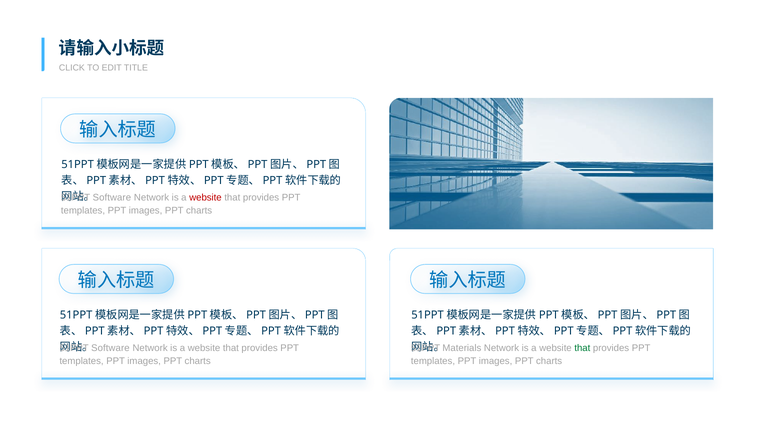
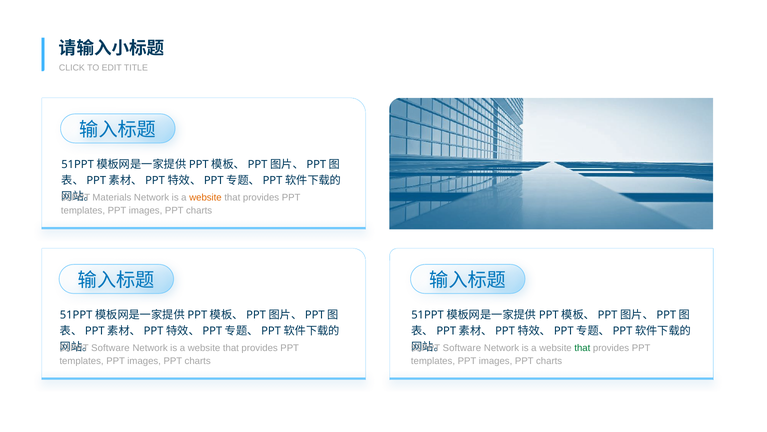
Software at (112, 197): Software -> Materials
website at (205, 197) colour: red -> orange
Materials at (462, 348): Materials -> Software
